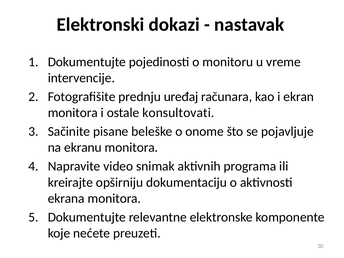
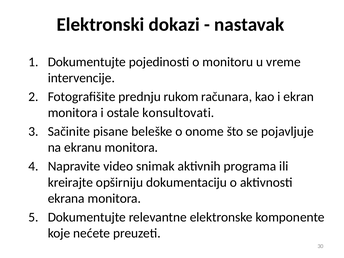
uređaj: uređaj -> rukom
